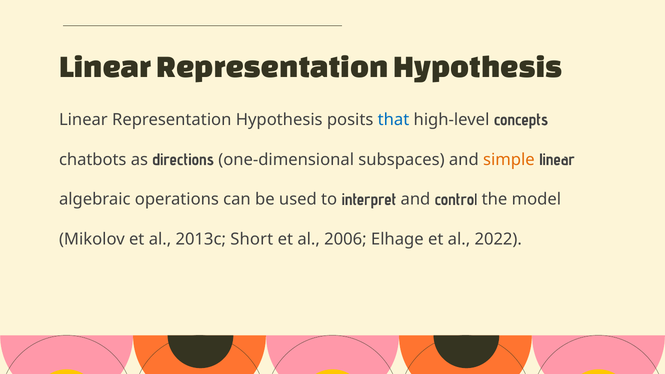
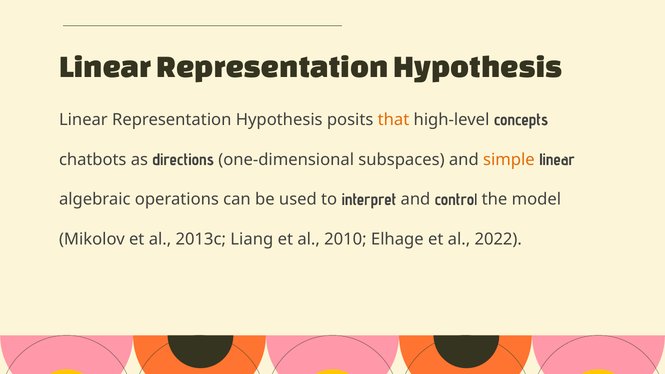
that colour: blue -> orange
Short: Short -> Liang
2006: 2006 -> 2010
